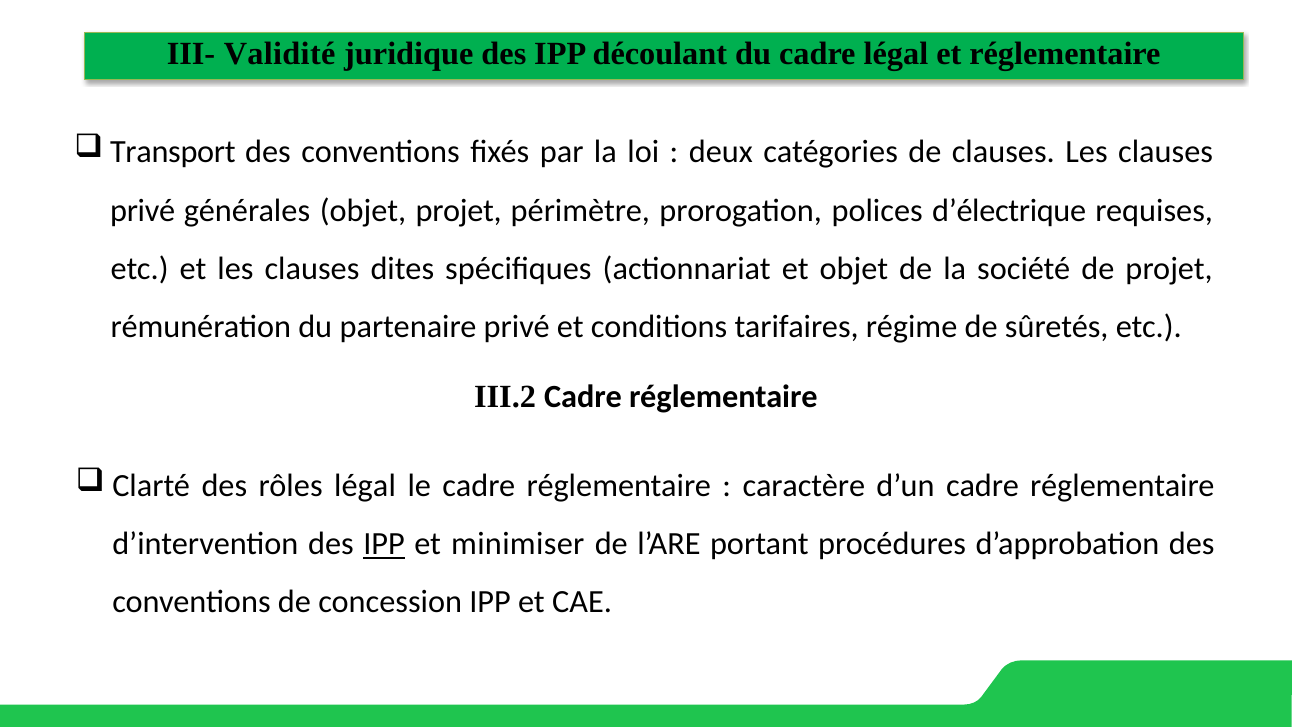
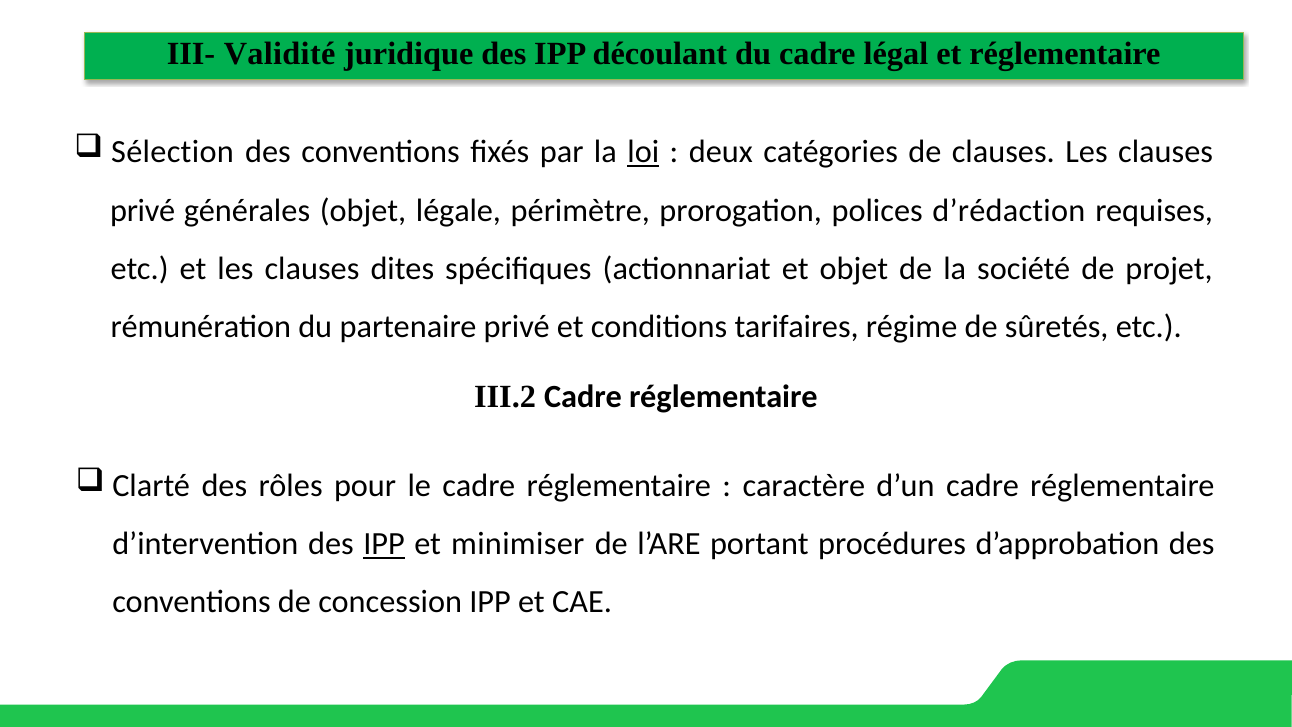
Transport: Transport -> Sélection
loi underline: none -> present
objet projet: projet -> légale
d’électrique: d’électrique -> d’rédaction
rôles légal: légal -> pour
